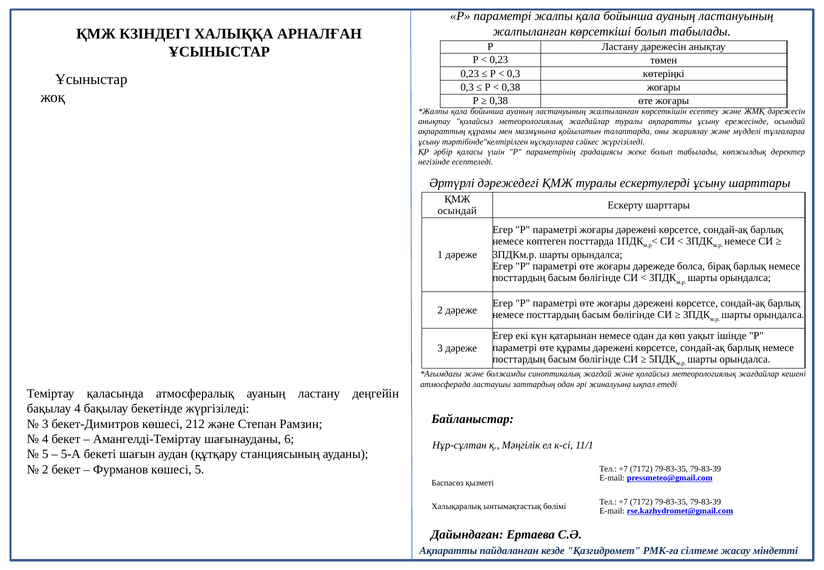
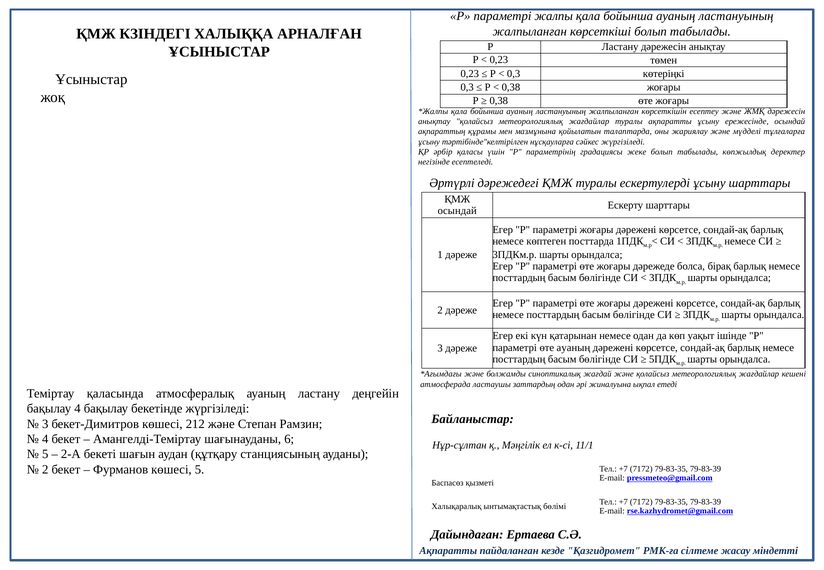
өте құрамы: құрамы -> ауаның
5-А: 5-А -> 2-А
